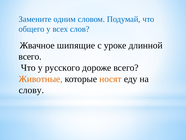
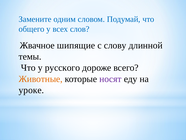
уроке: уроке -> слову
всего at (30, 56): всего -> темы
носят colour: orange -> purple
слову: слову -> уроке
